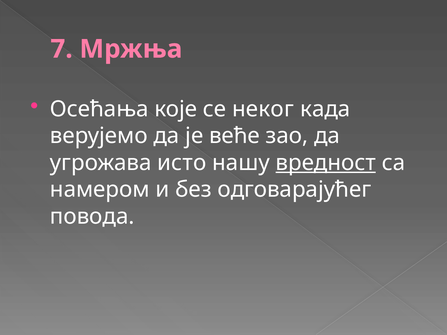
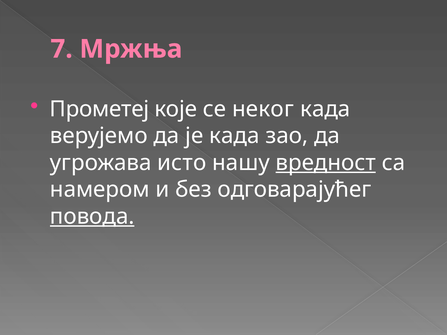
Осећања: Осећања -> Прометеј
је веће: веће -> када
повода underline: none -> present
